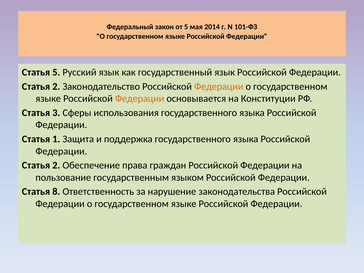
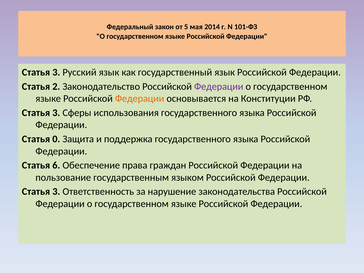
5 at (56, 72): 5 -> 3
Федерации at (219, 86) colour: orange -> purple
1: 1 -> 0
2 at (56, 165): 2 -> 6
8 at (56, 192): 8 -> 3
